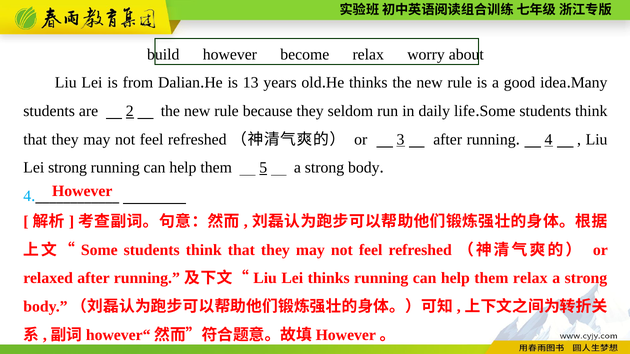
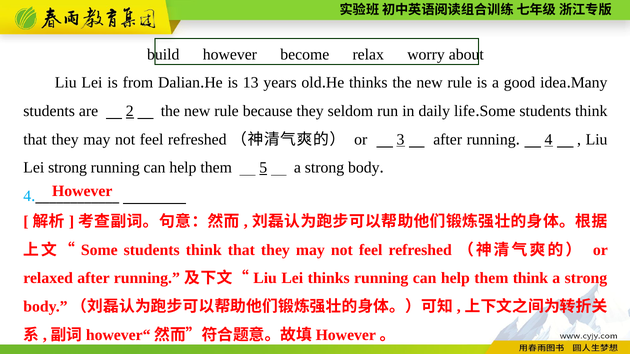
them relax: relax -> think
